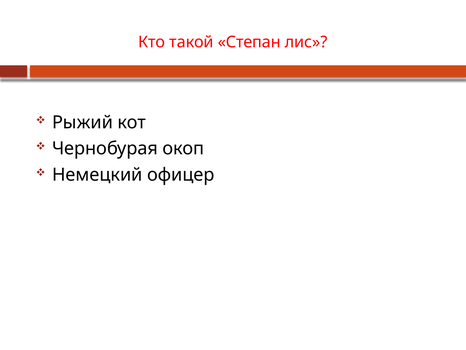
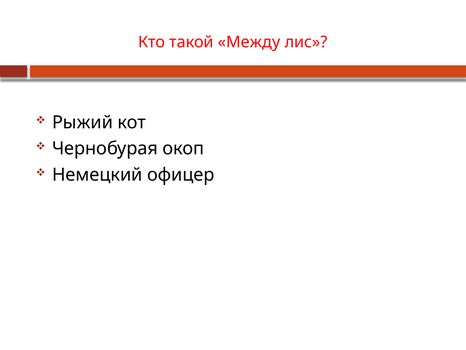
Степан: Степан -> Между
